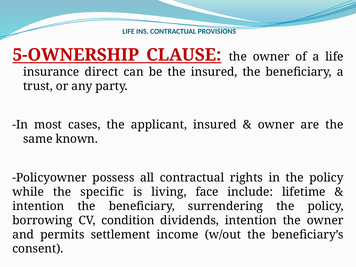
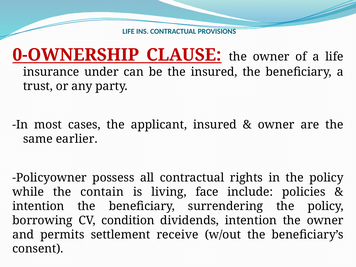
5-OWNERSHIP: 5-OWNERSHIP -> 0-OWNERSHIP
direct: direct -> under
known: known -> earlier
specific: specific -> contain
lifetime: lifetime -> policies
income: income -> receive
